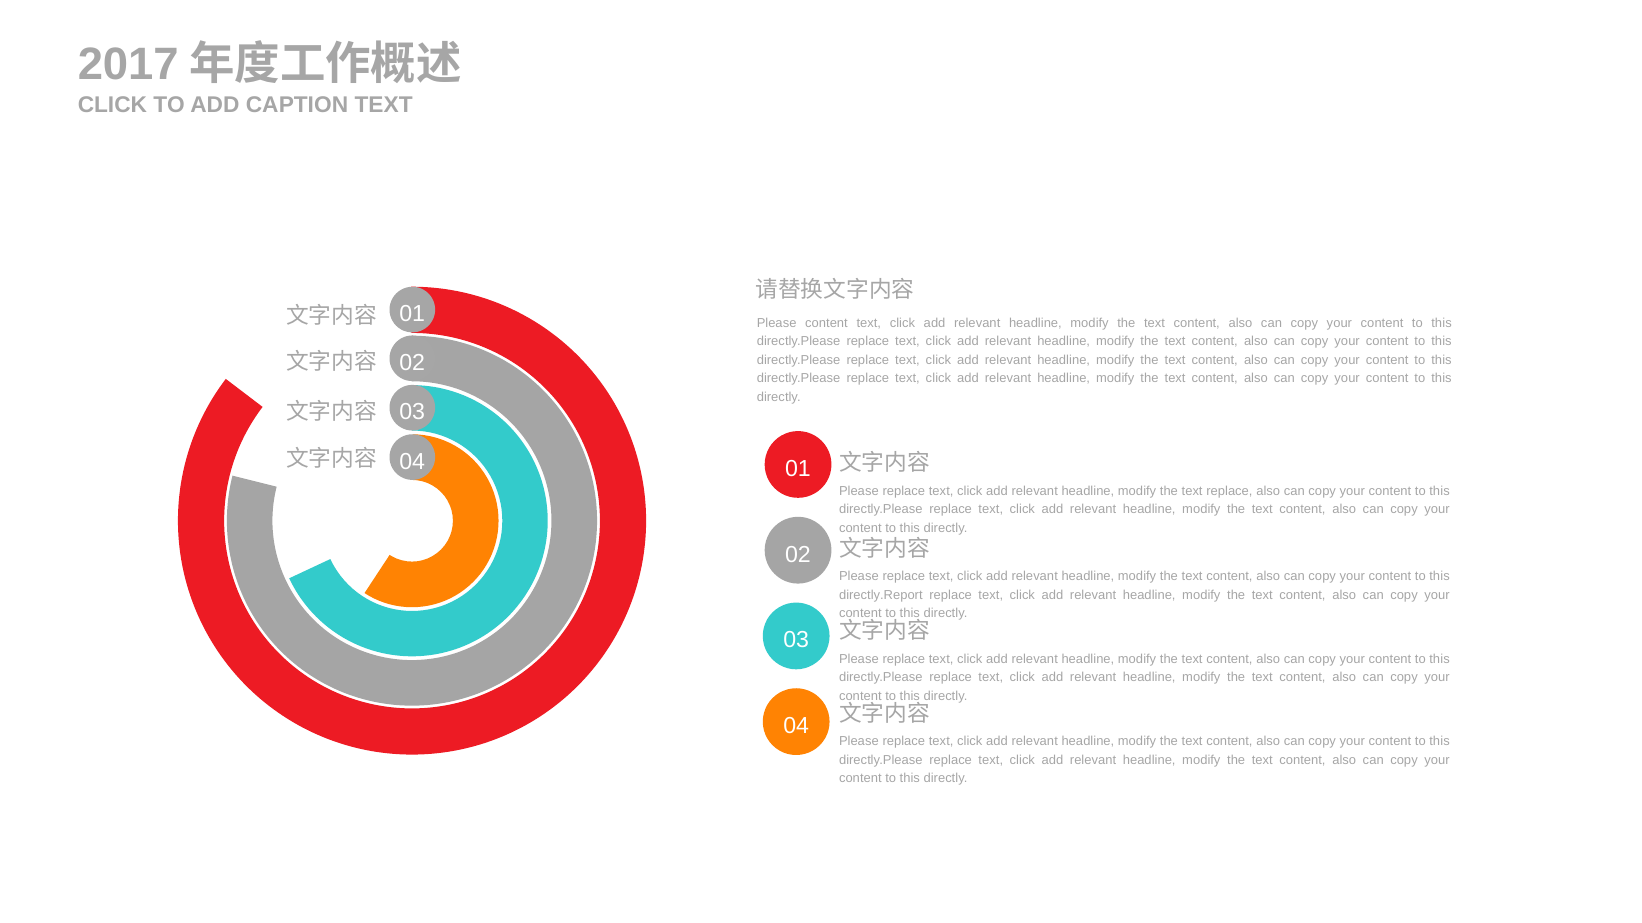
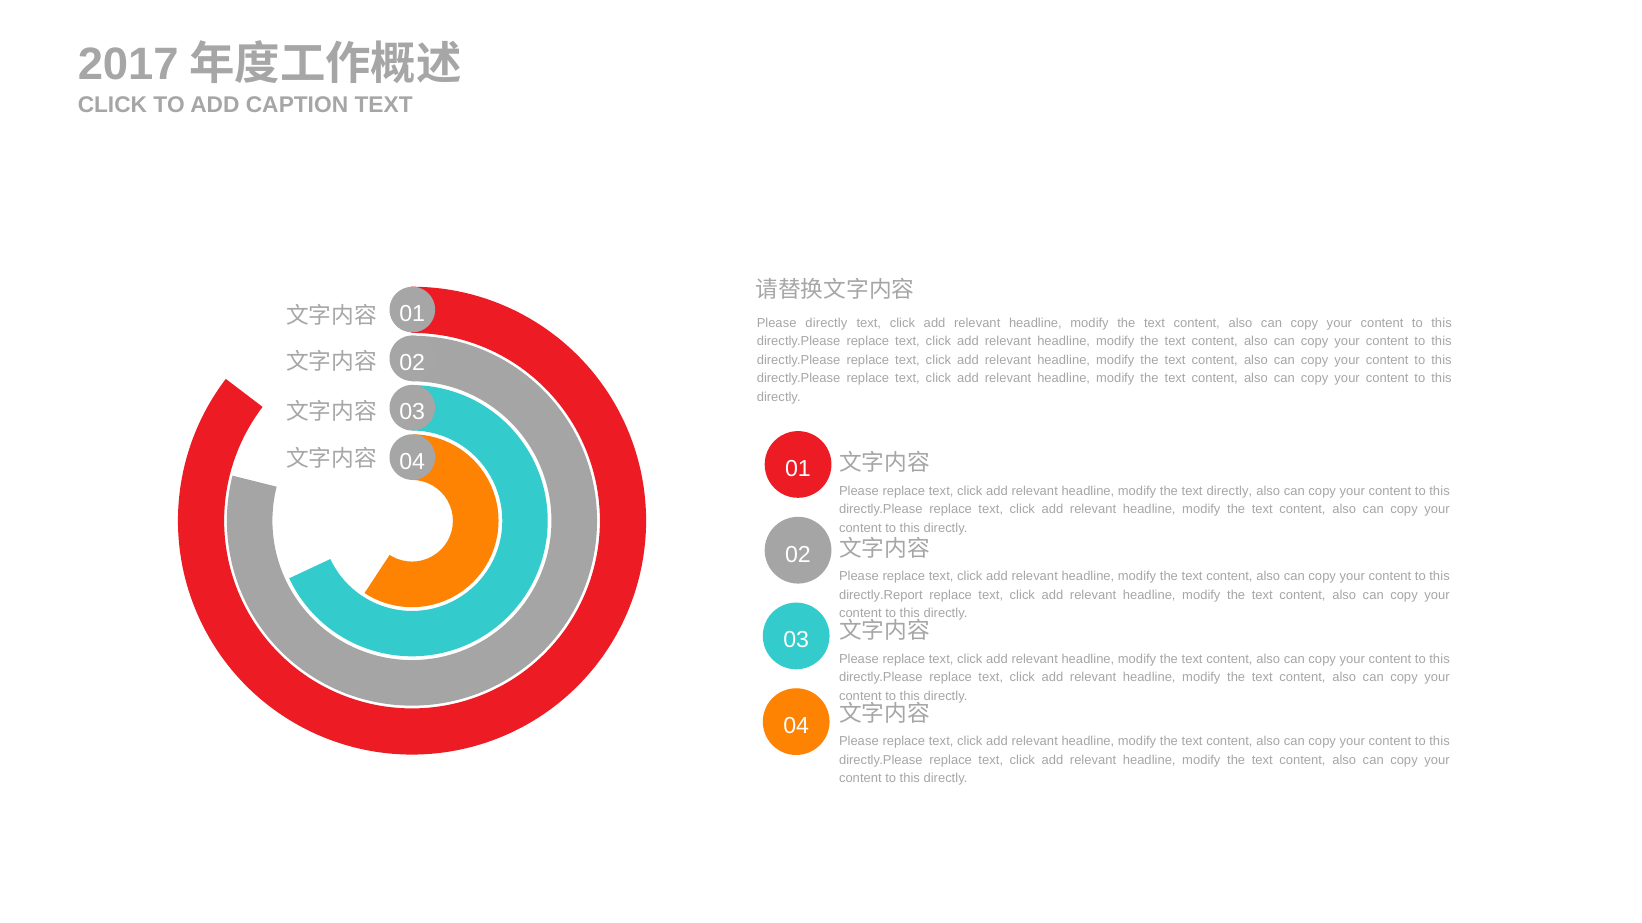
Please content: content -> directly
text replace: replace -> directly
